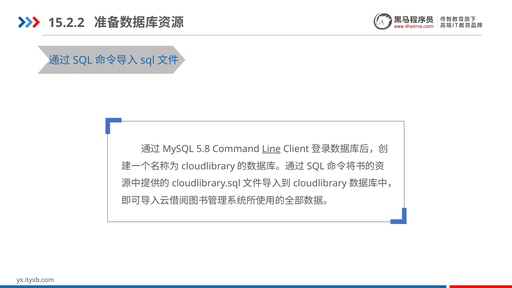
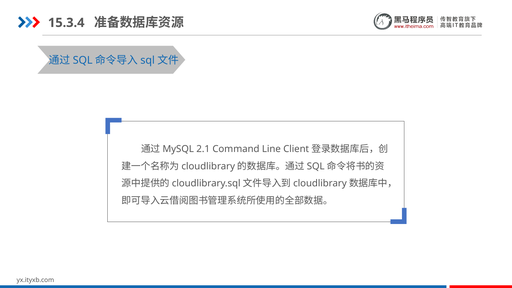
15.2.2: 15.2.2 -> 15.3.4
5.8: 5.8 -> 2.1
Line underline: present -> none
